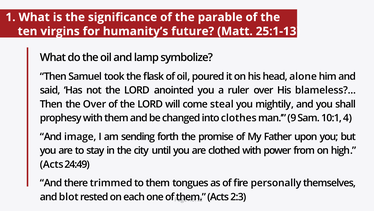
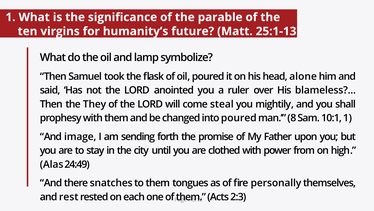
the Over: Over -> They
into clothes: clothes -> poured
9: 9 -> 8
10:1 4: 4 -> 1
Acts at (52, 164): Acts -> Alas
trimmed: trimmed -> snatches
blot: blot -> rest
